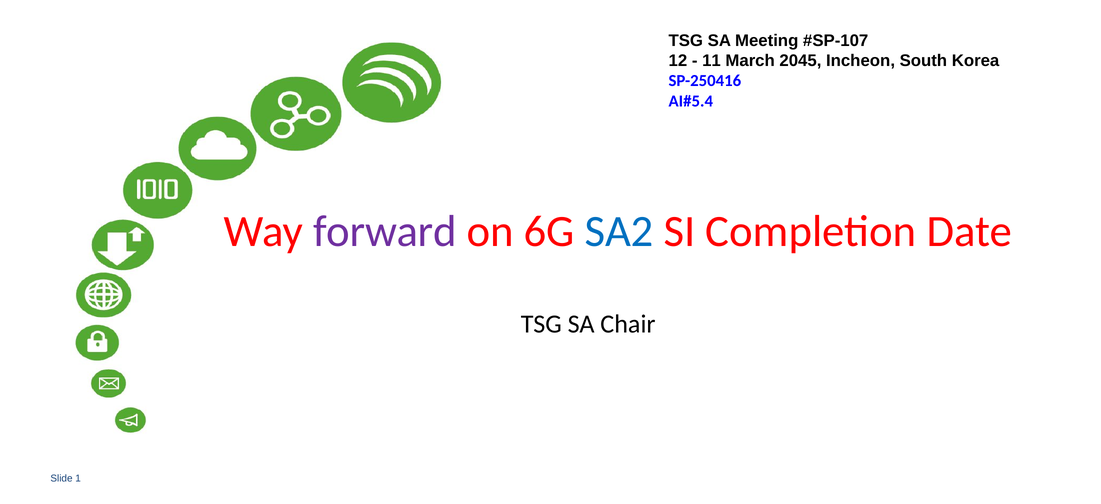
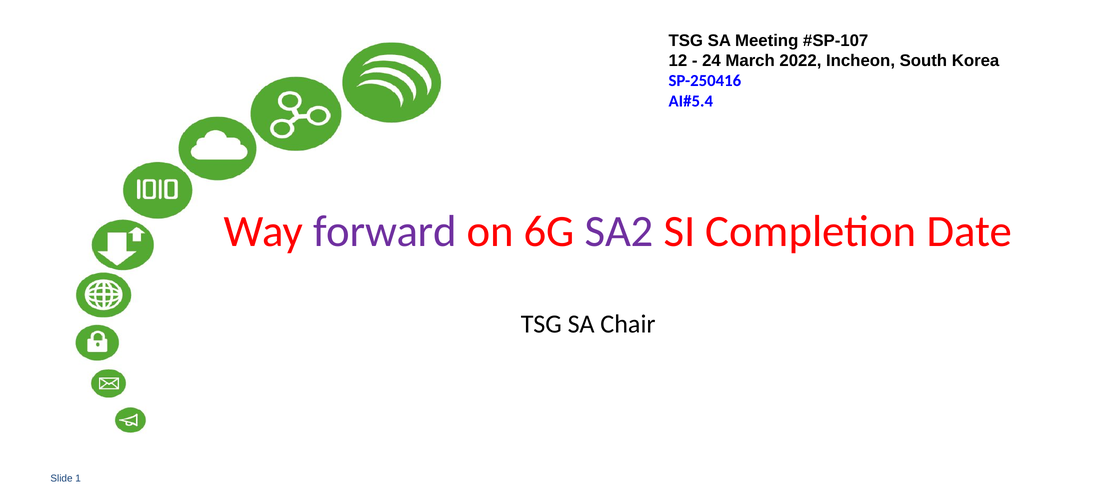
11: 11 -> 24
2045: 2045 -> 2022
SA2 colour: blue -> purple
